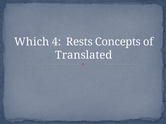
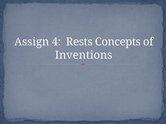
Which: Which -> Assign
Translated: Translated -> Inventions
